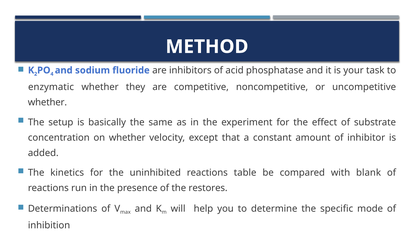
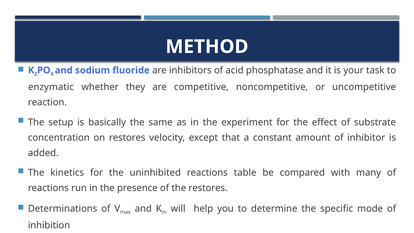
whether at (47, 102): whether -> reaction
on whether: whether -> restores
blank: blank -> many
